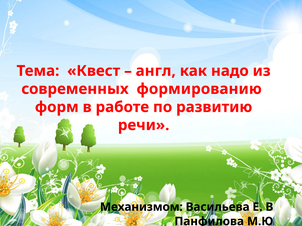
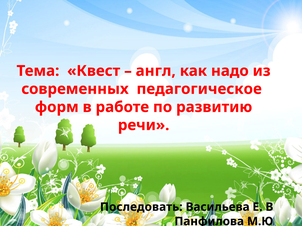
формированию: формированию -> педагогическое
Механизмом: Механизмом -> Последовать
